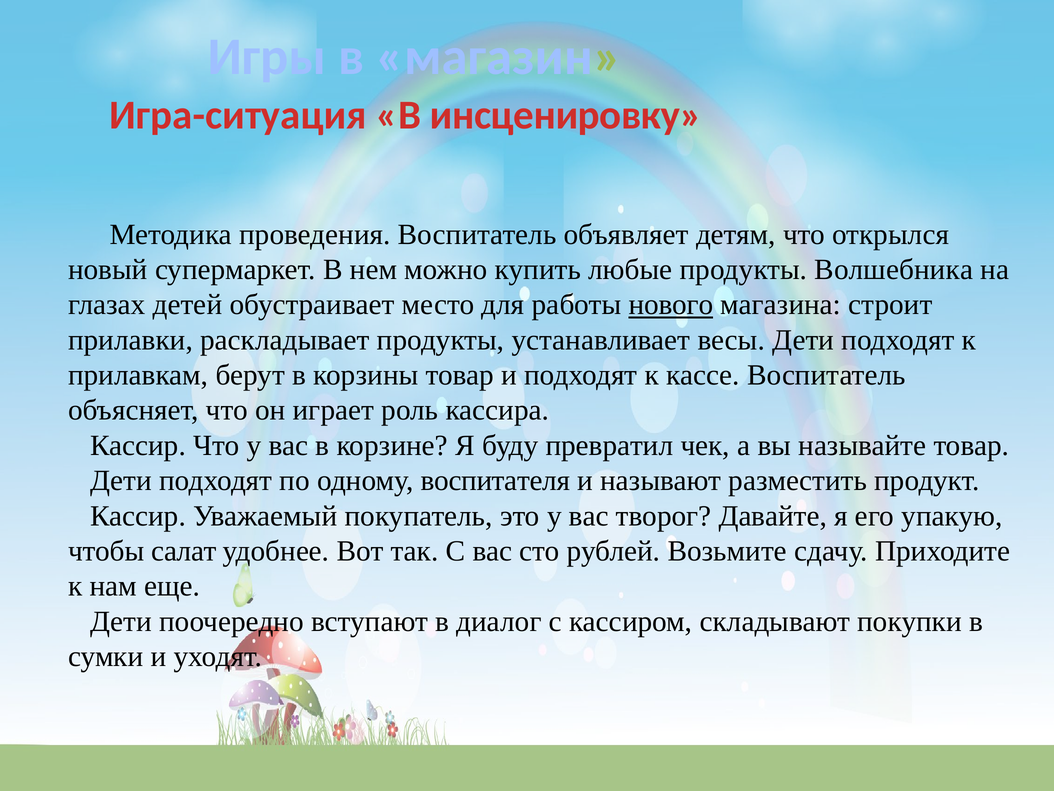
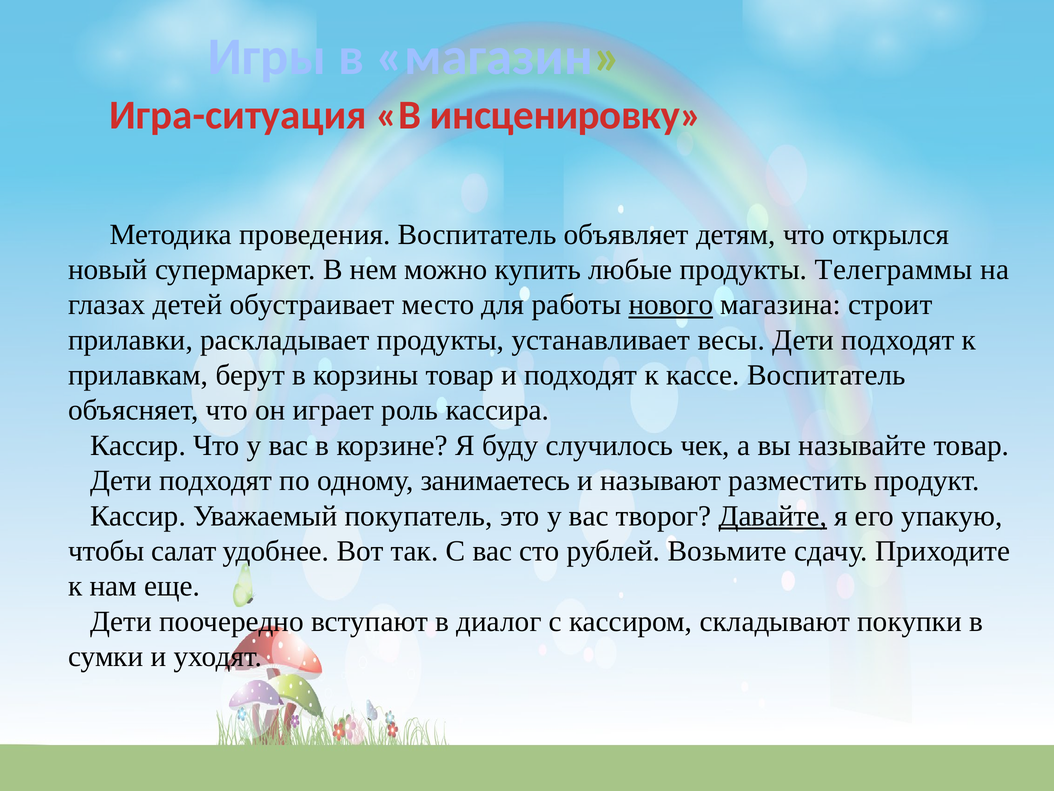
Волшебника: Волшебника -> Телеграммы
превратил: превратил -> случилось
воспитателя: воспитателя -> занимаетесь
Давайте underline: none -> present
